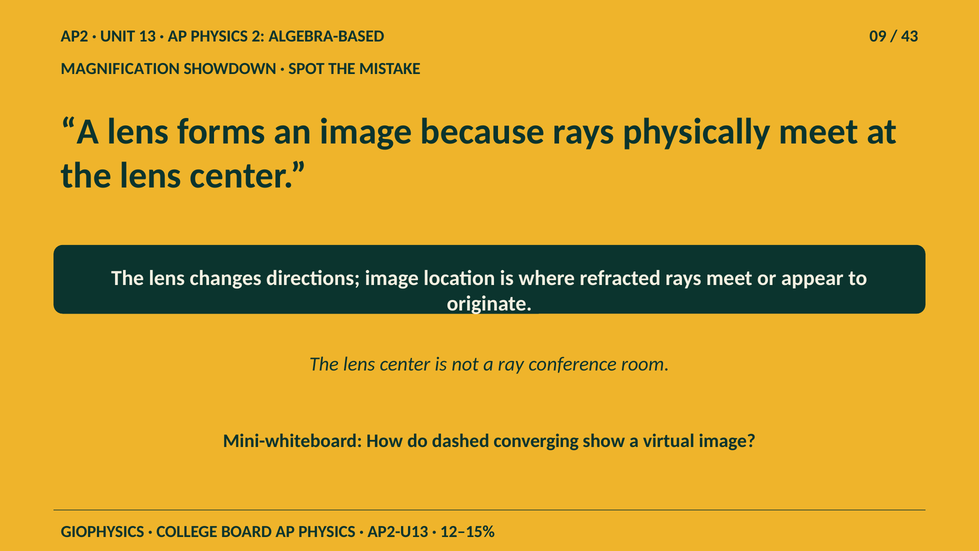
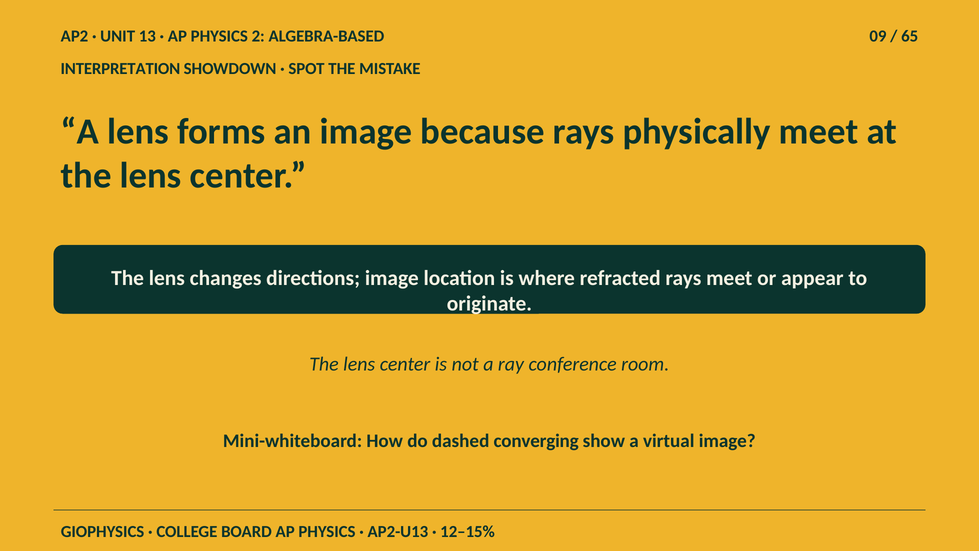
43: 43 -> 65
MAGNIFICATION: MAGNIFICATION -> INTERPRETATION
